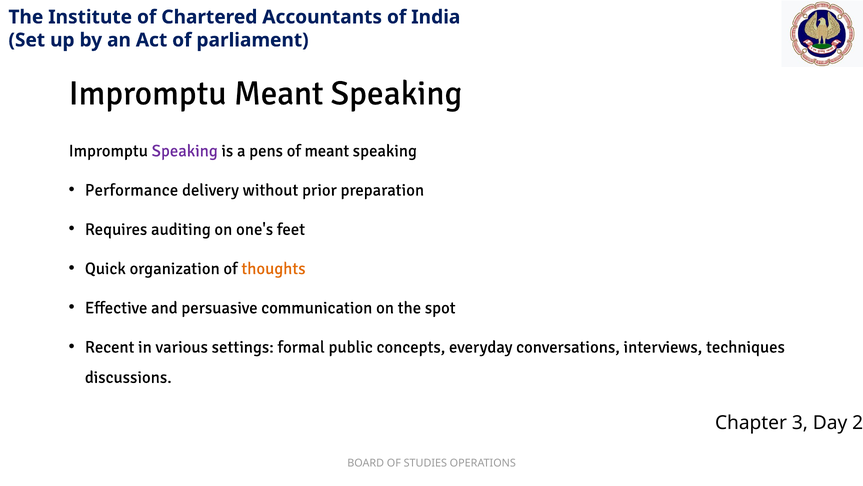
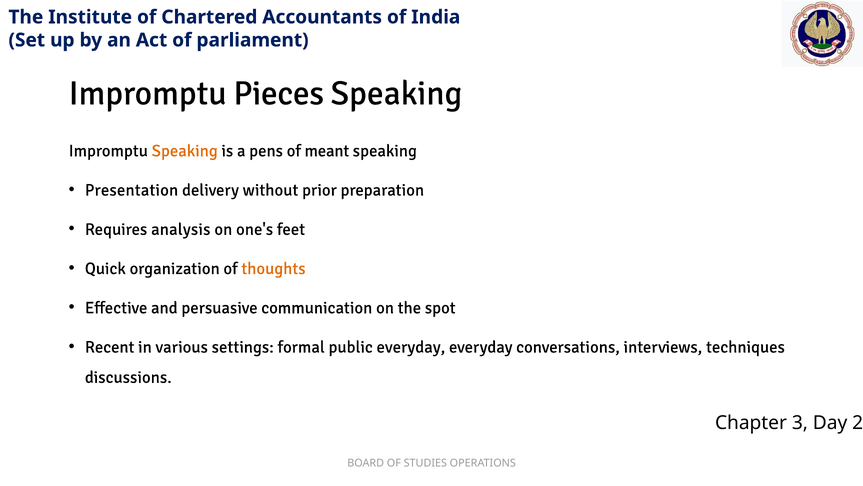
Impromptu Meant: Meant -> Pieces
Speaking at (185, 151) colour: purple -> orange
Performance: Performance -> Presentation
auditing: auditing -> analysis
public concepts: concepts -> everyday
